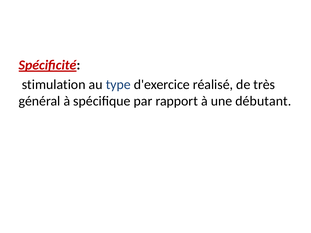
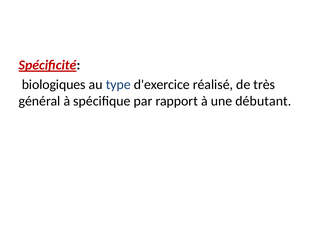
stimulation: stimulation -> biologiques
